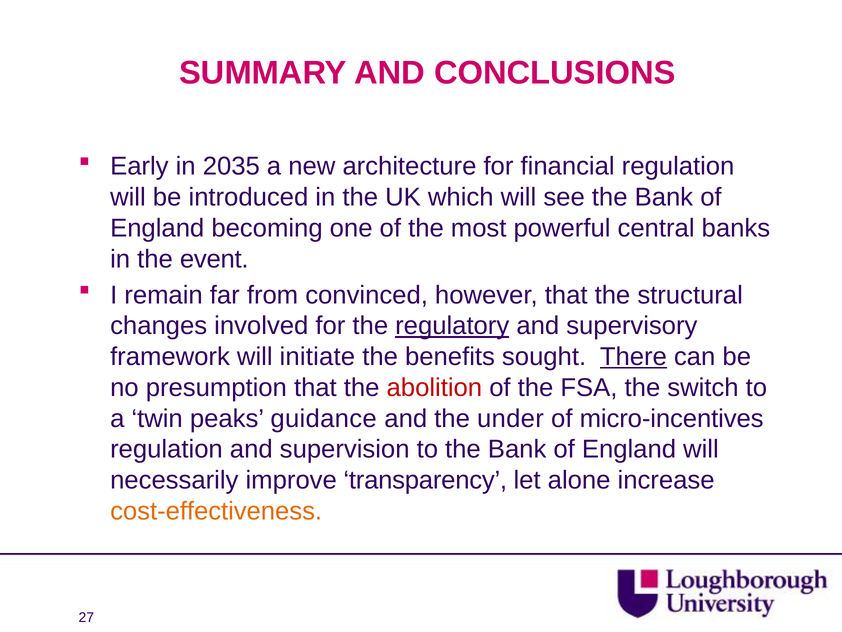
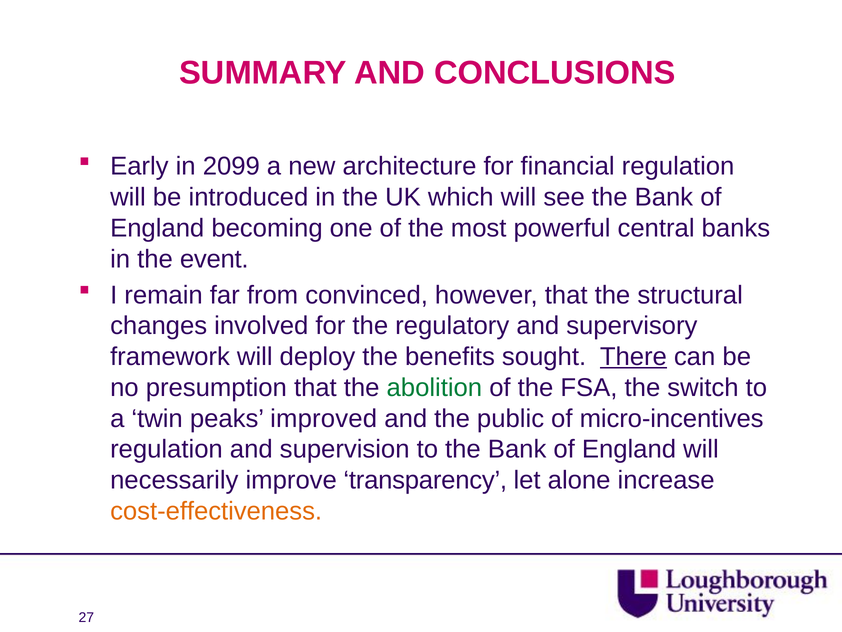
2035: 2035 -> 2099
regulatory underline: present -> none
initiate: initiate -> deploy
abolition colour: red -> green
guidance: guidance -> improved
under: under -> public
